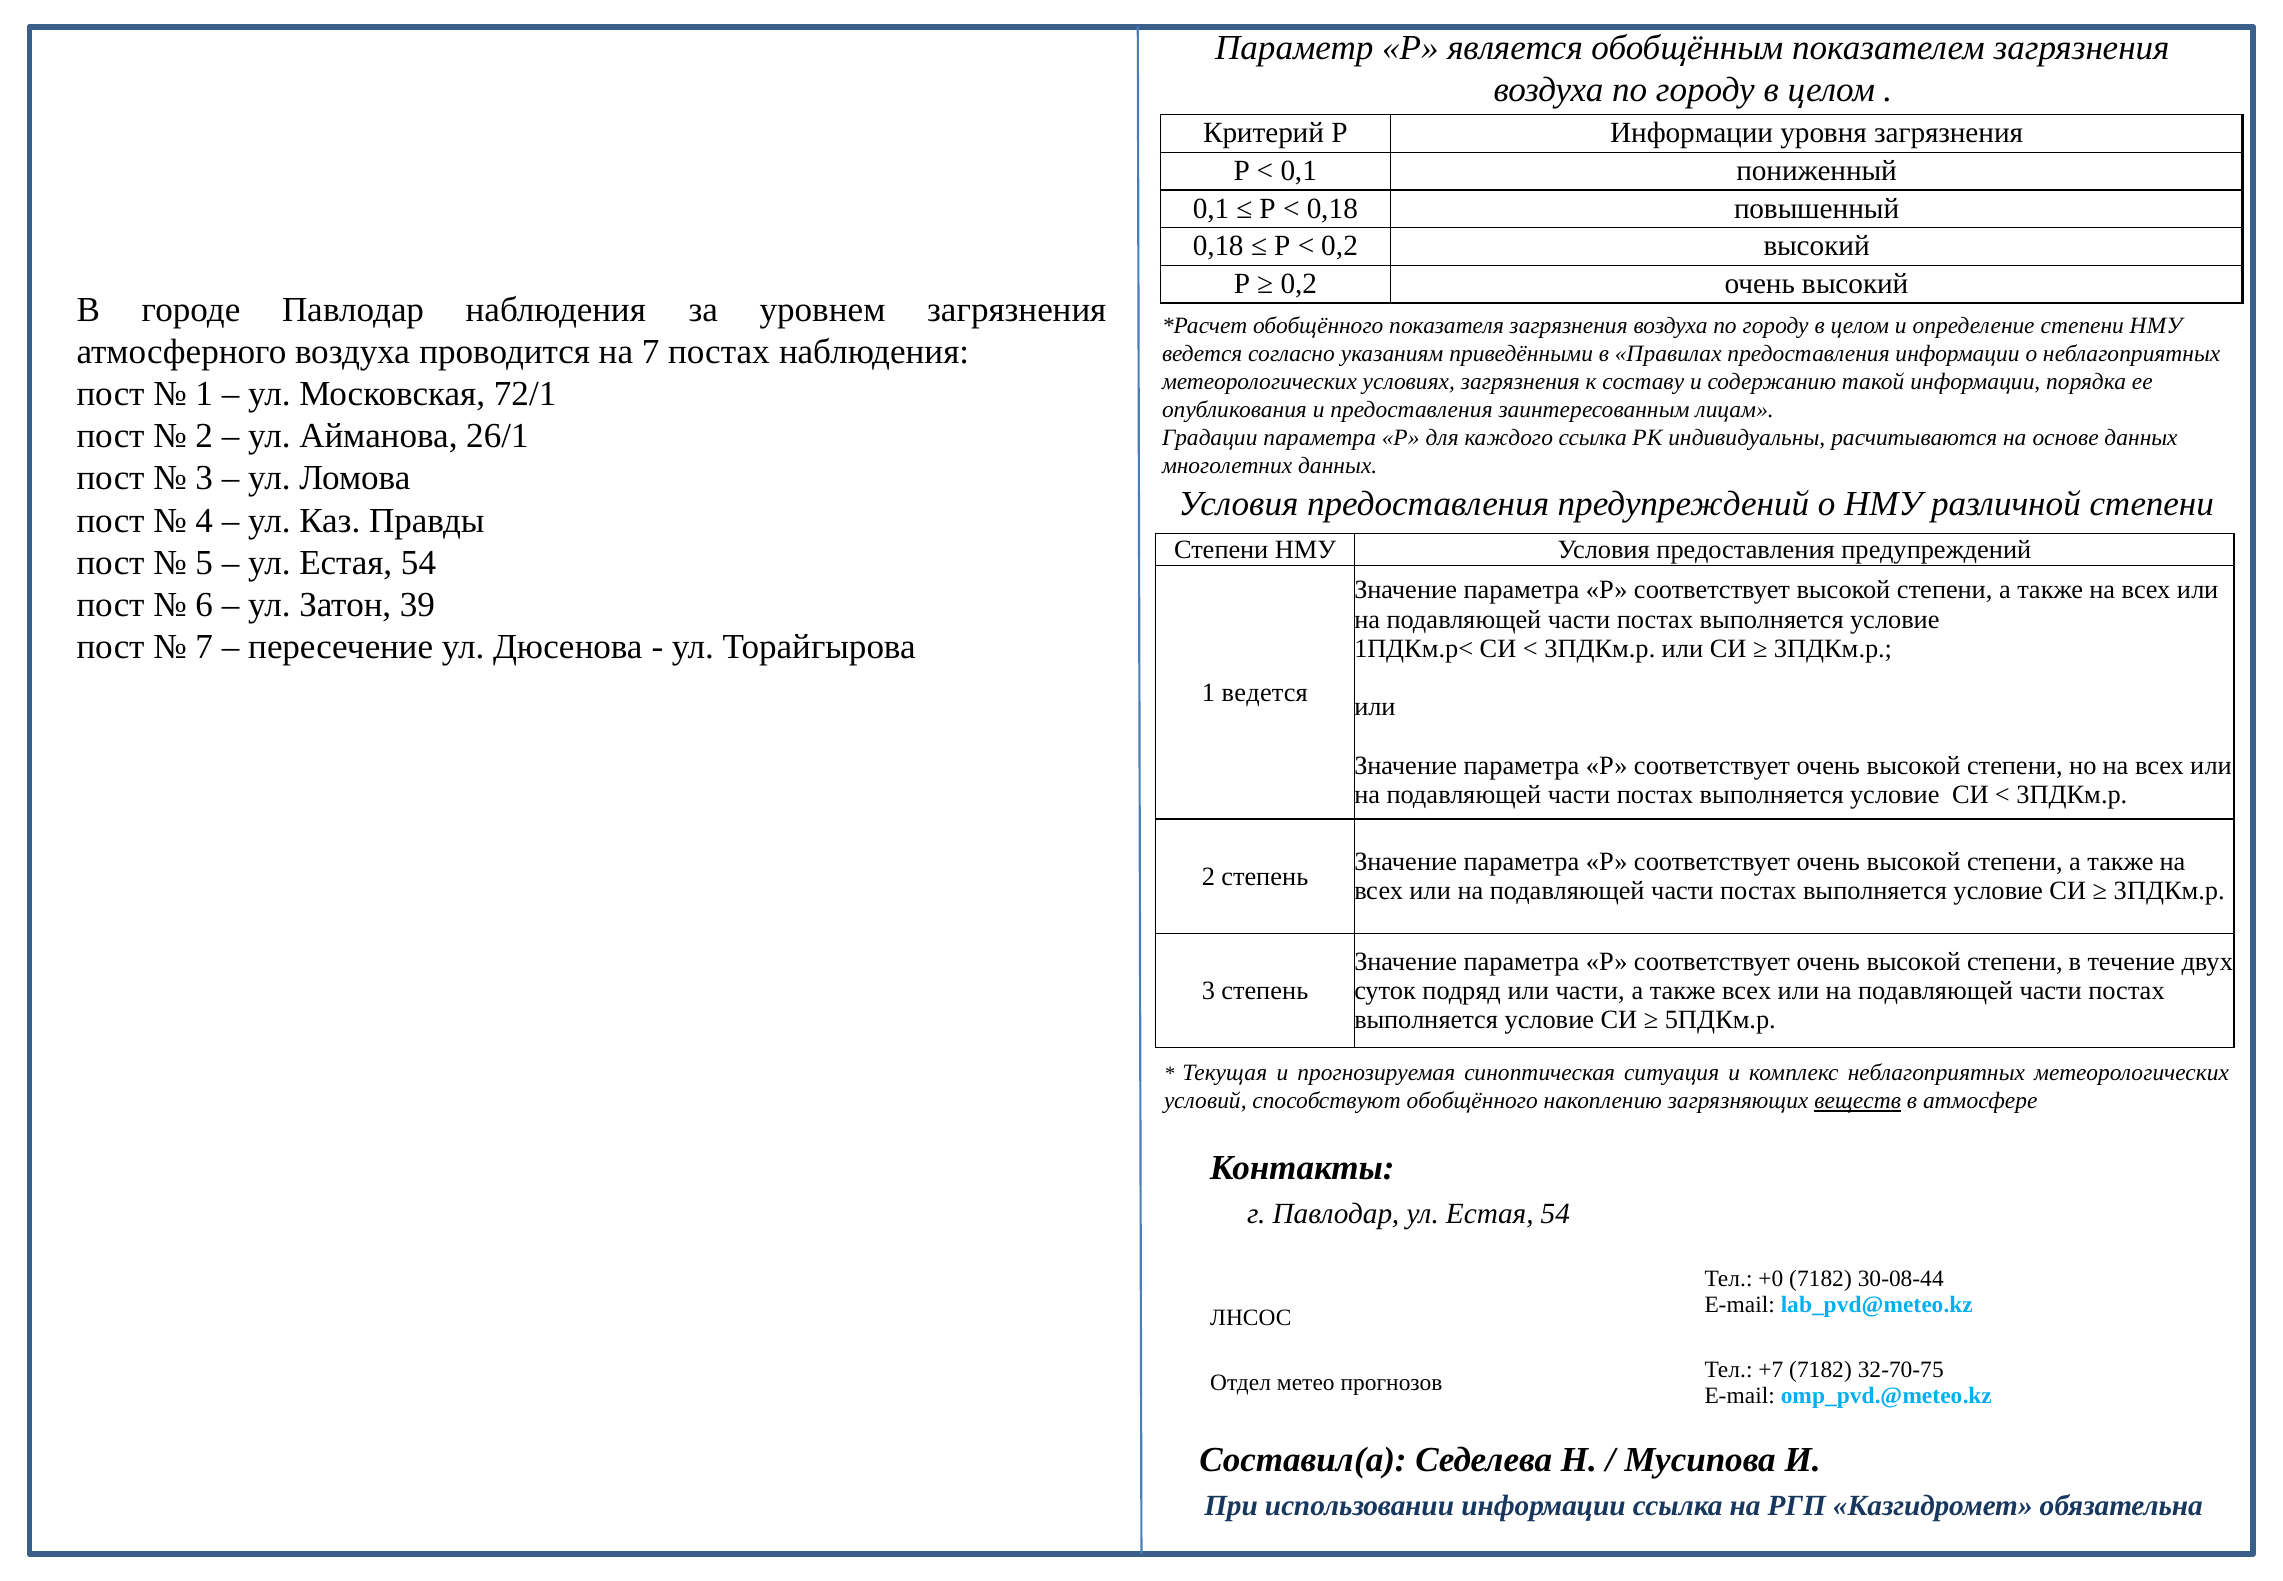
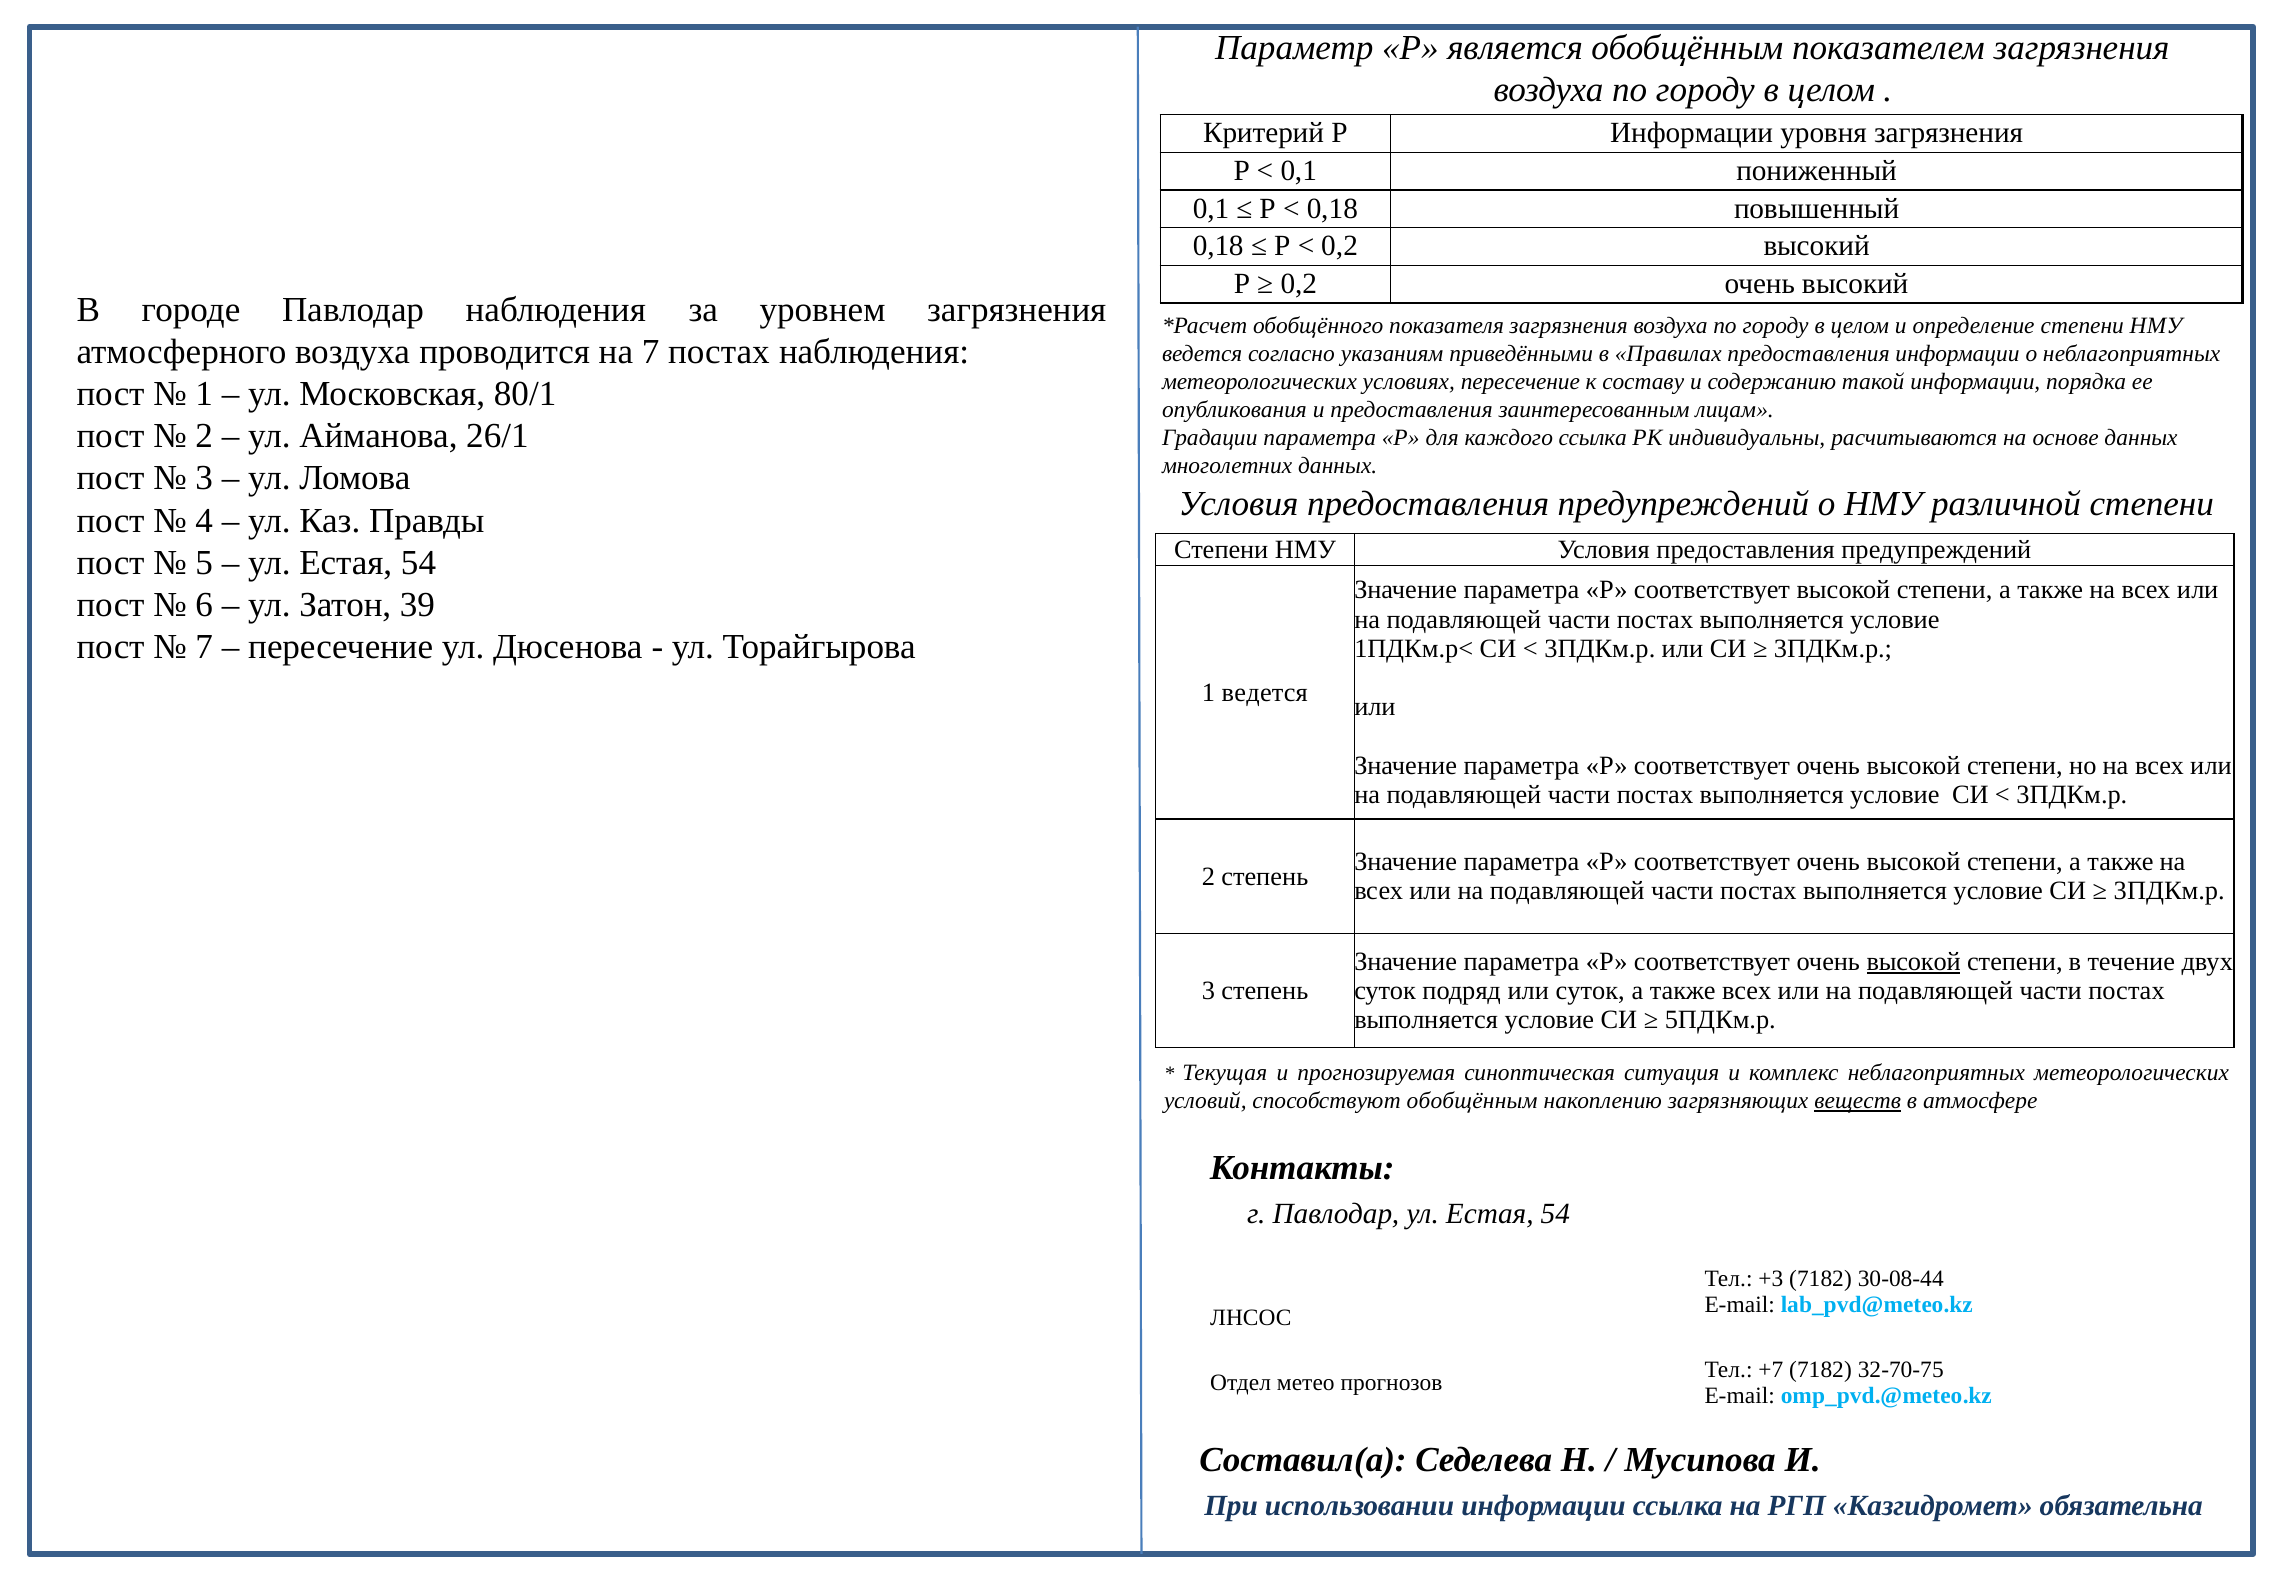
условиях загрязнения: загрязнения -> пересечение
72/1: 72/1 -> 80/1
высокой at (1914, 961) underline: none -> present
или части: части -> суток
способствуют обобщённого: обобщённого -> обобщённым
+0: +0 -> +3
